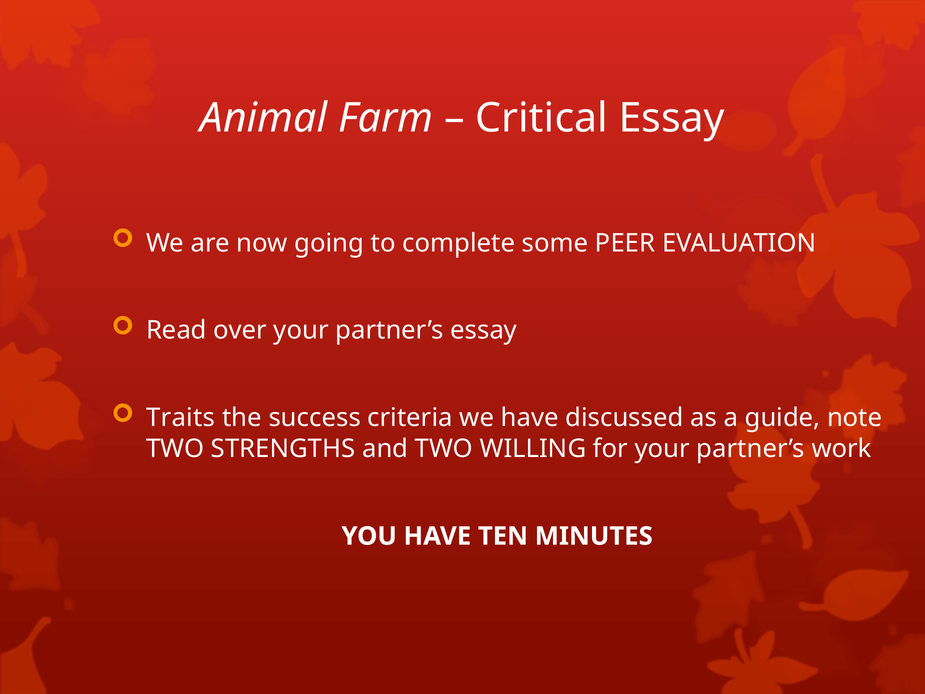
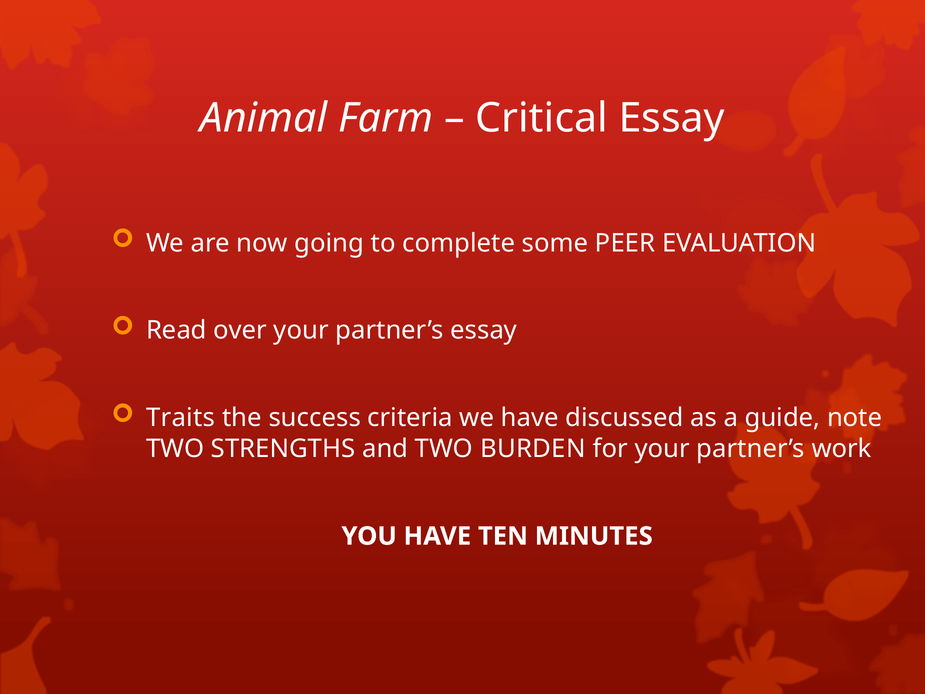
WILLING: WILLING -> BURDEN
